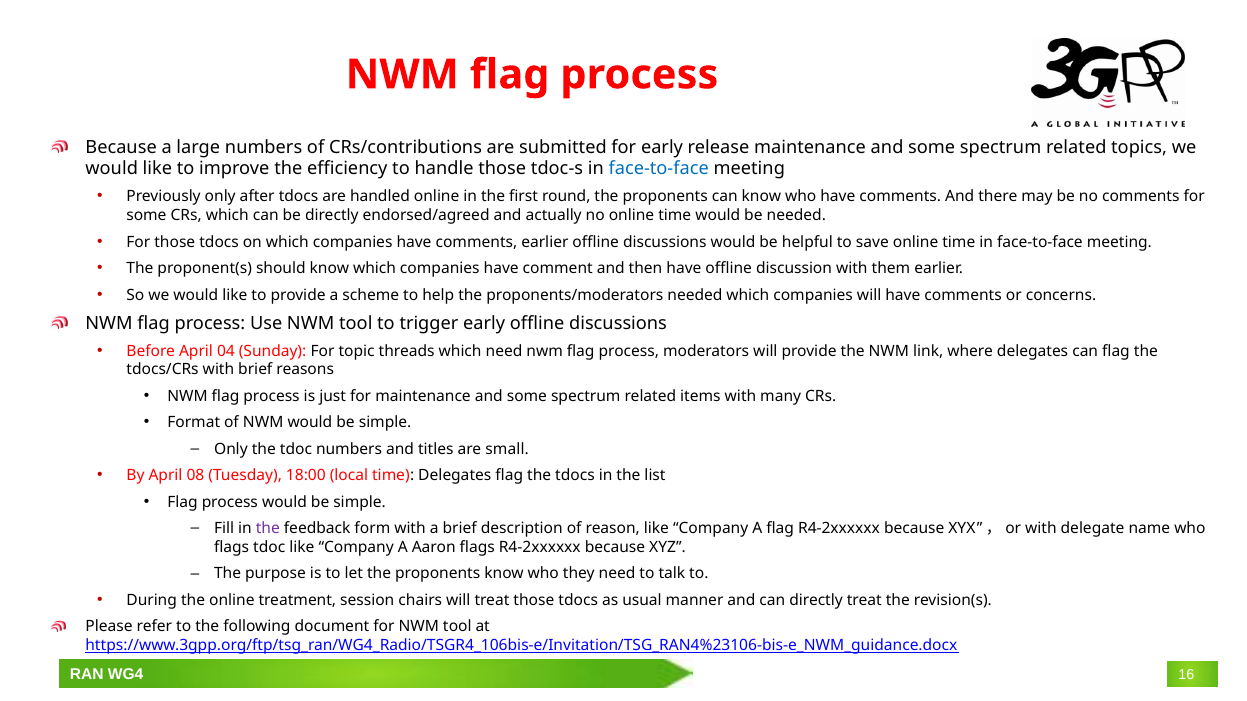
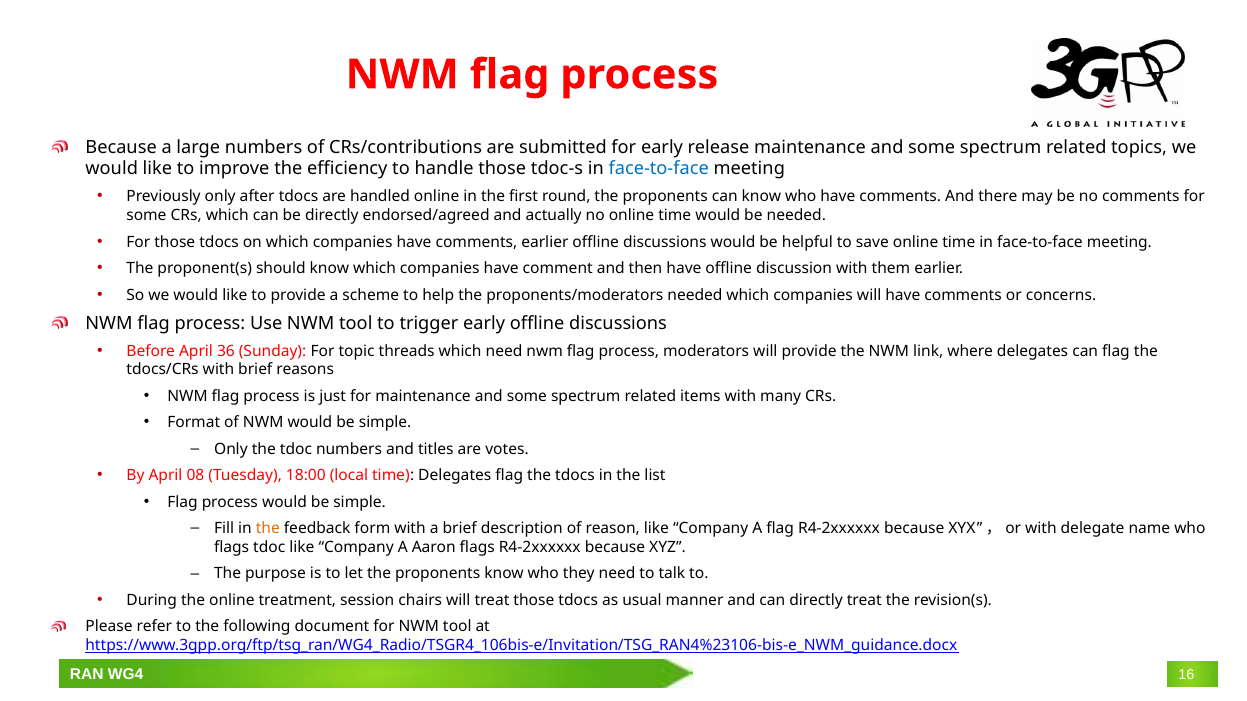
04: 04 -> 36
small: small -> votes
the at (268, 529) colour: purple -> orange
